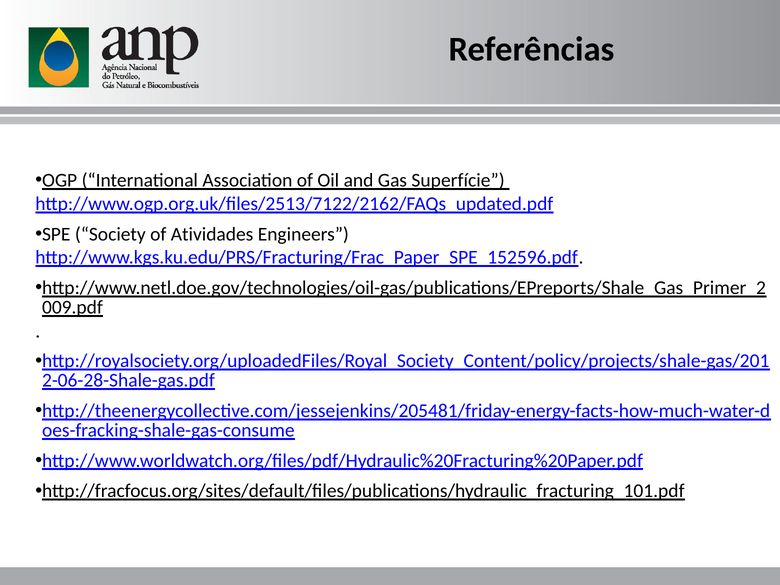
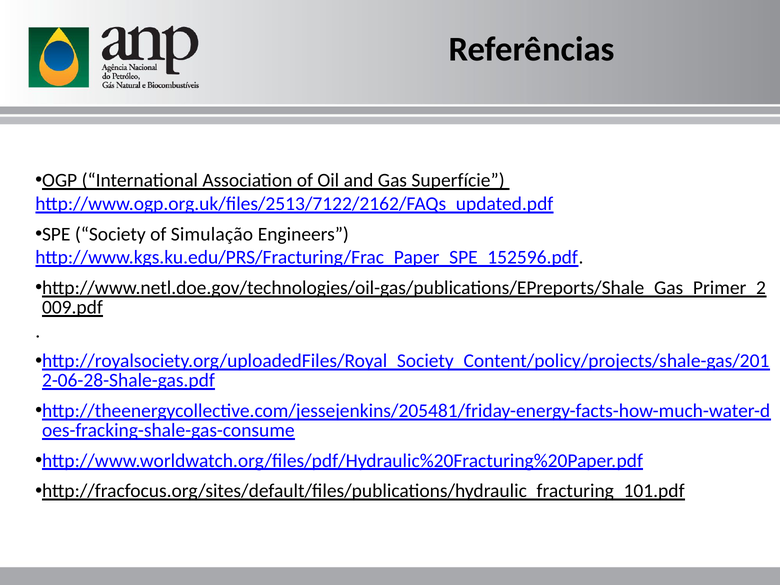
Atividades: Atividades -> Simulação
